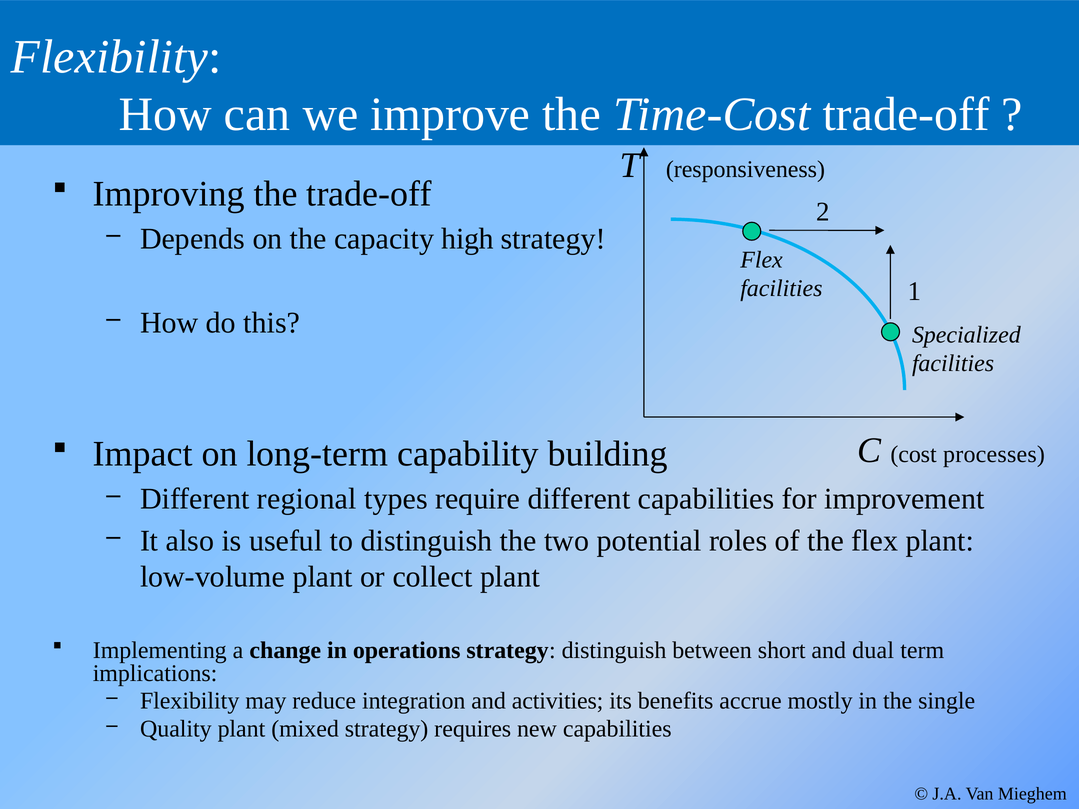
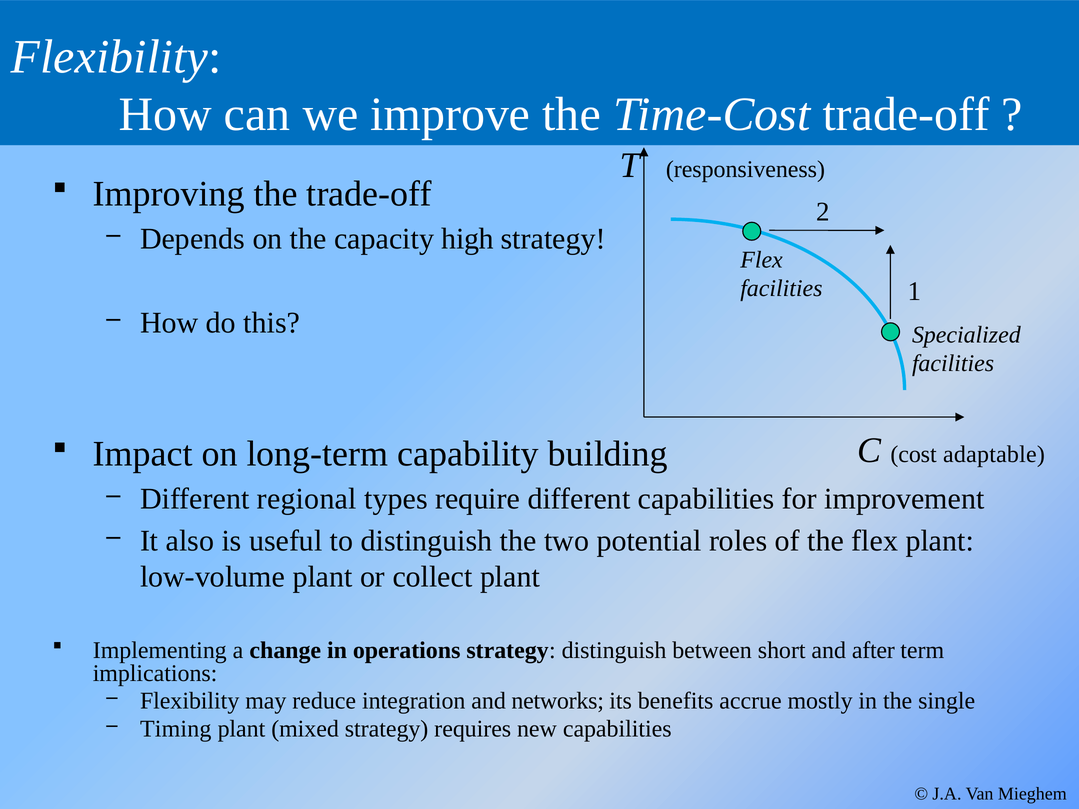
processes: processes -> adaptable
dual: dual -> after
activities: activities -> networks
Quality: Quality -> Timing
